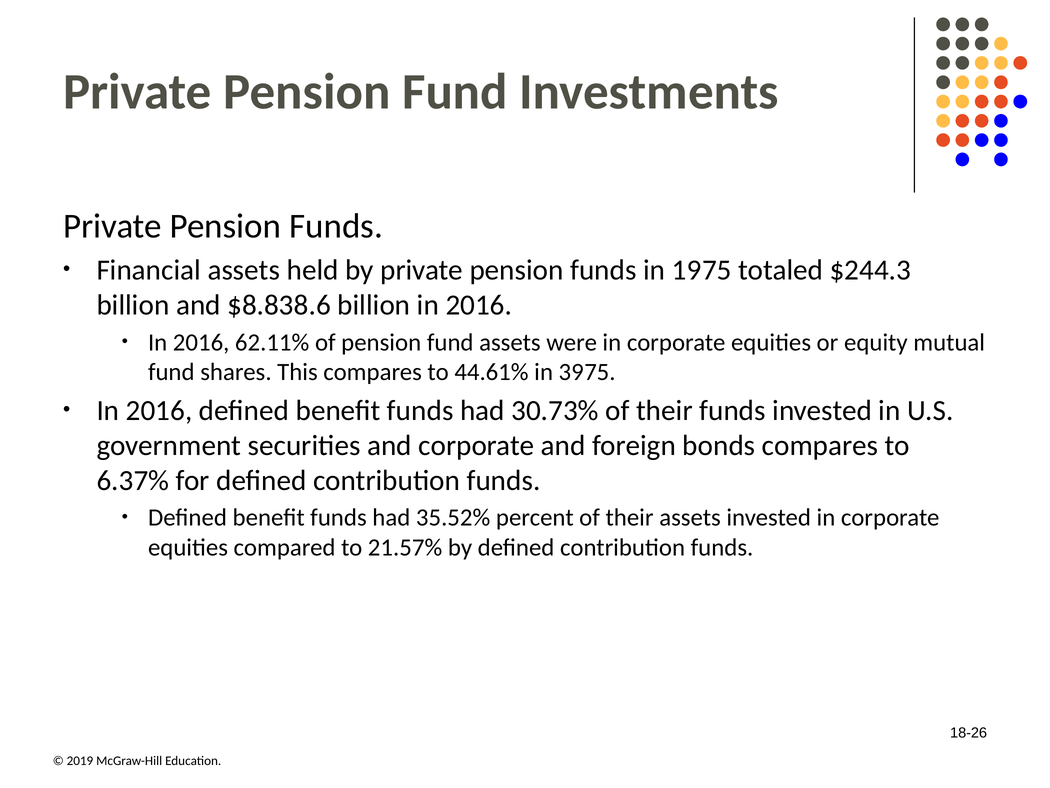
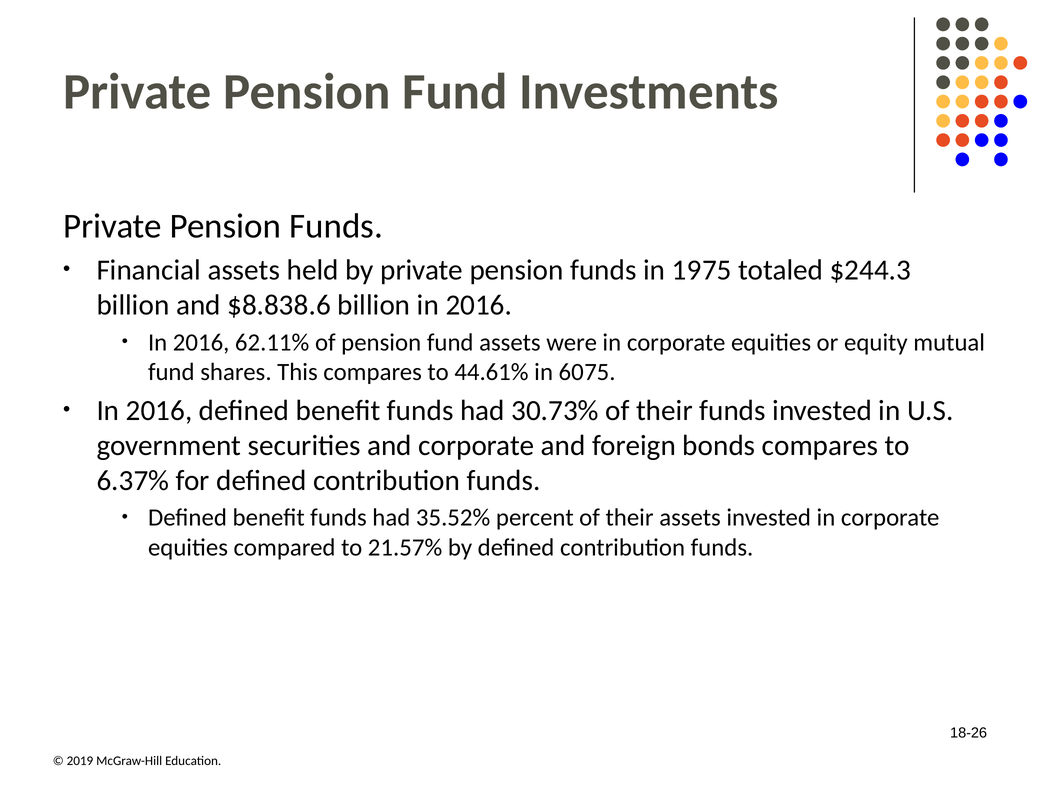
39: 39 -> 60
